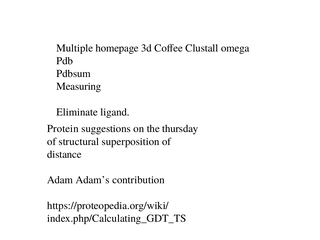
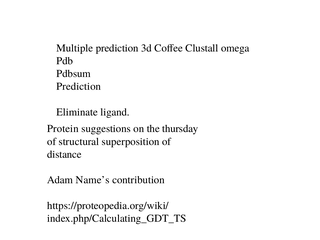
Multiple homepage: homepage -> prediction
Measuring at (79, 86): Measuring -> Prediction
Adam’s: Adam’s -> Name’s
